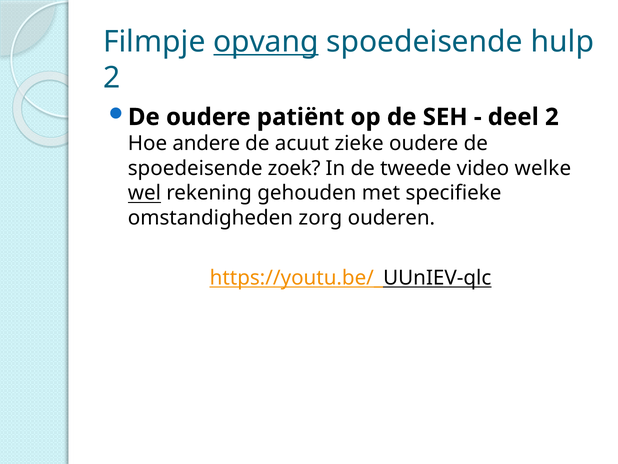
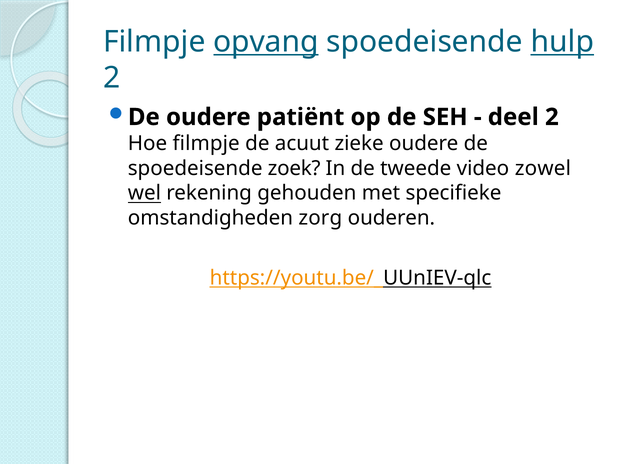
hulp underline: none -> present
Hoe andere: andere -> filmpje
welke: welke -> zowel
